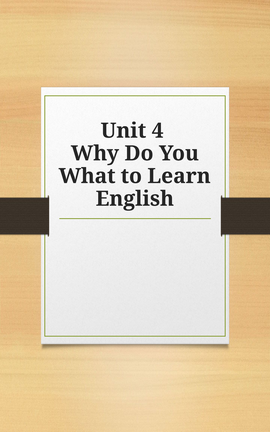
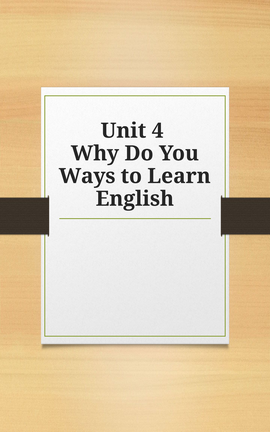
What: What -> Ways
